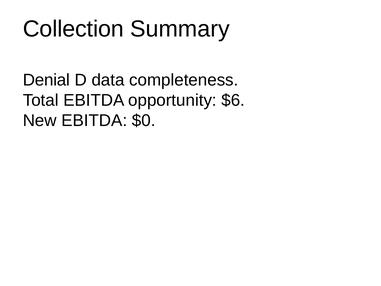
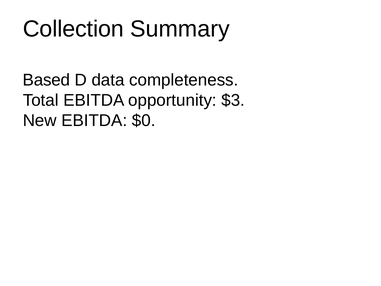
Denial: Denial -> Based
$6: $6 -> $3
